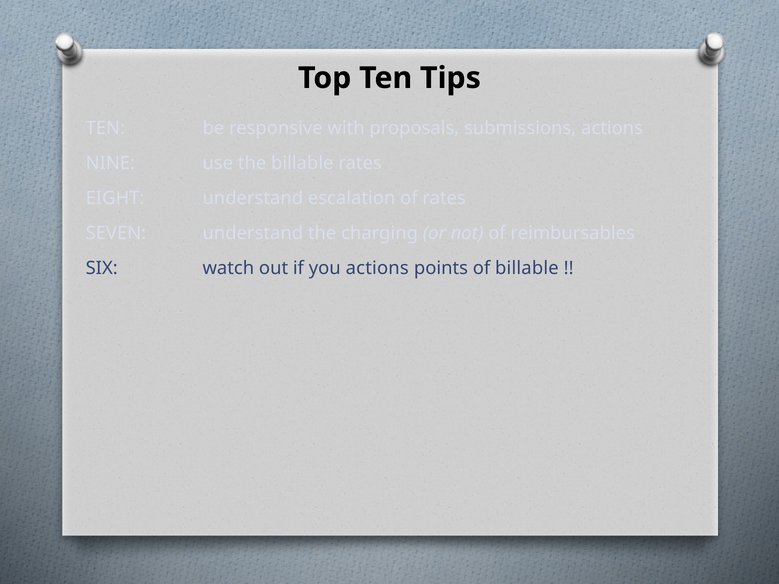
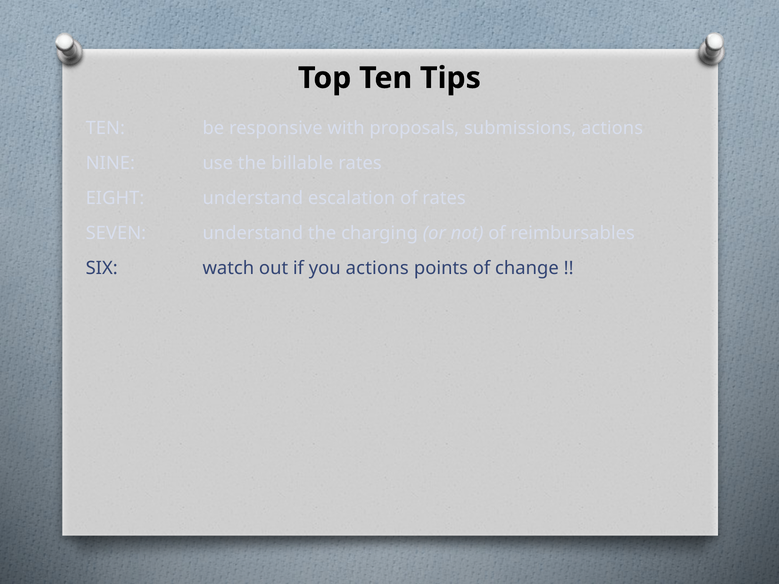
of billable: billable -> change
